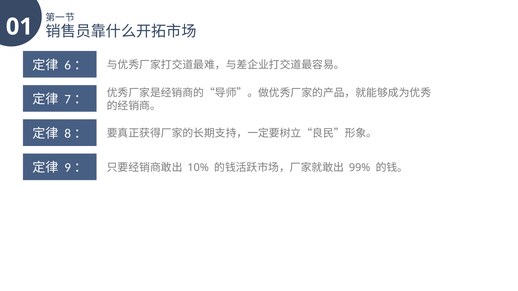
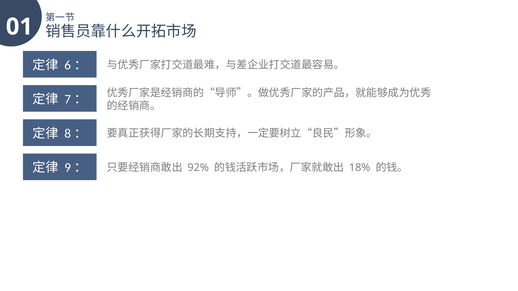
10%: 10% -> 92%
99%: 99% -> 18%
